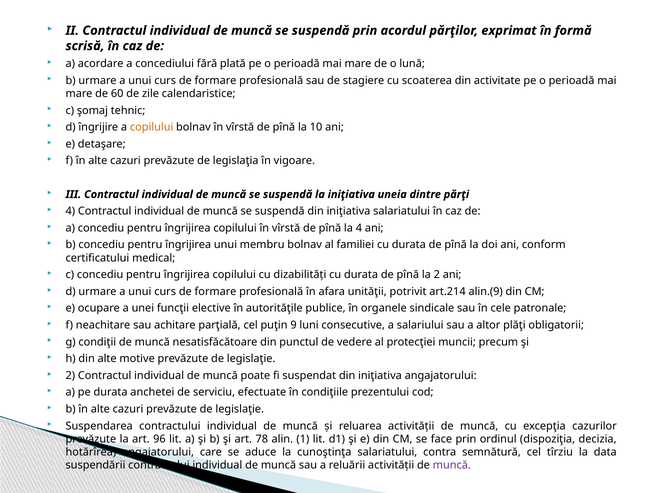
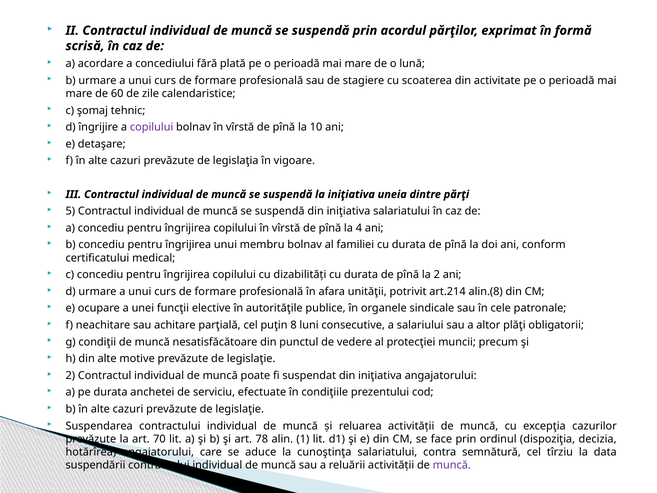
copilului at (152, 127) colour: orange -> purple
4 at (70, 211): 4 -> 5
alin.(9: alin.(9 -> alin.(8
9: 9 -> 8
96: 96 -> 70
